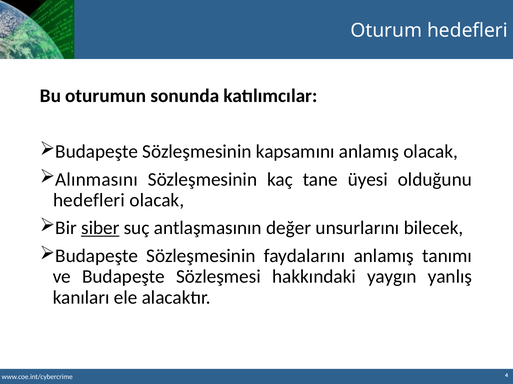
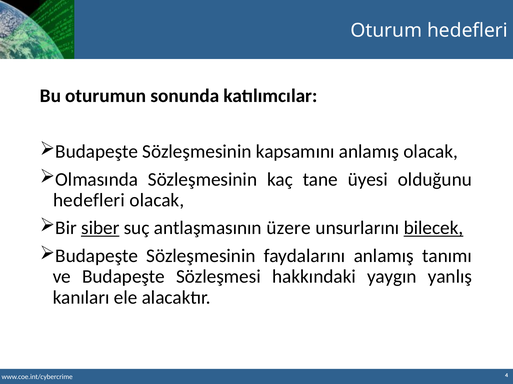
Alınmasını: Alınmasını -> Olmasında
değer: değer -> üzere
bilecek underline: none -> present
